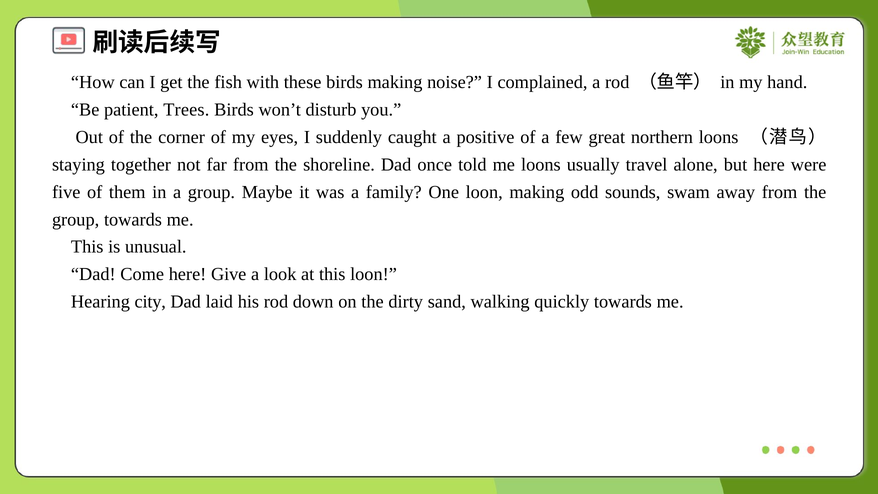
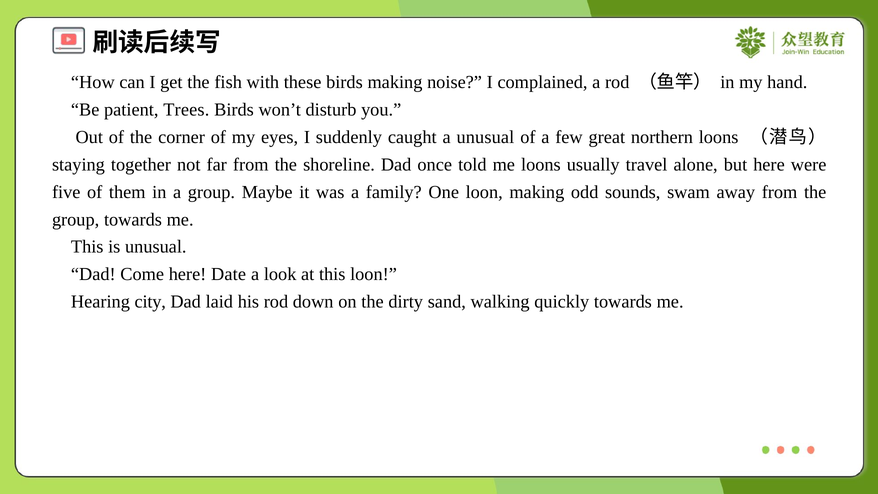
a positive: positive -> unusual
Give: Give -> Date
